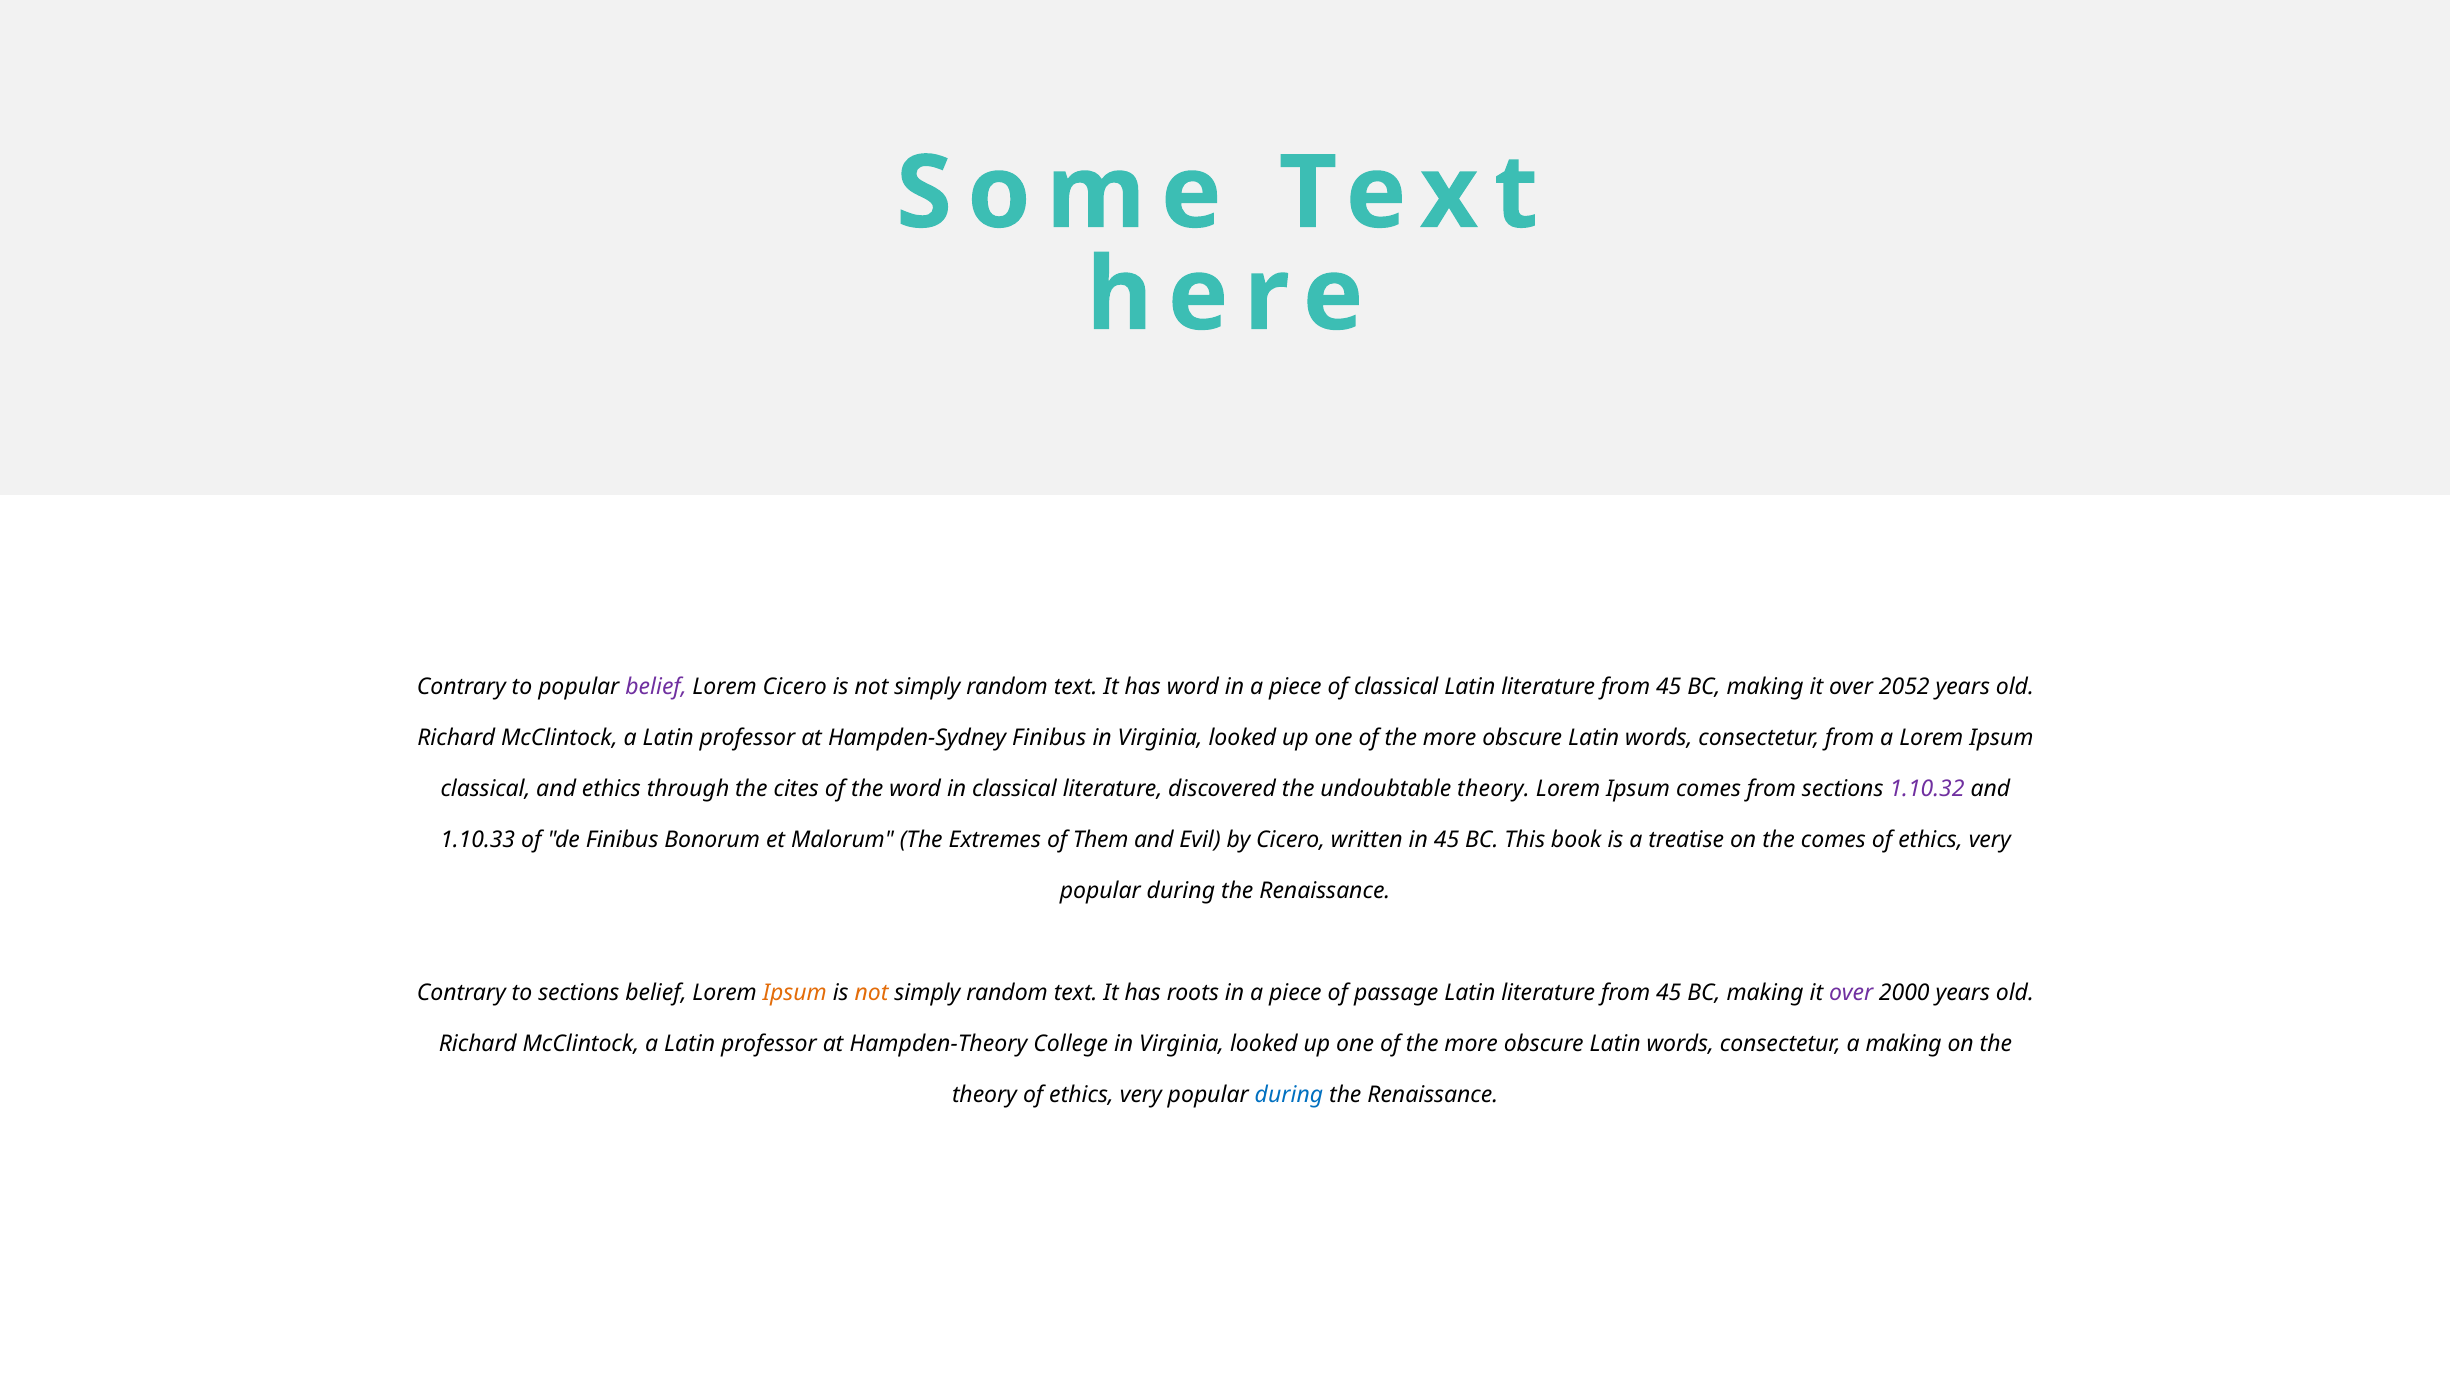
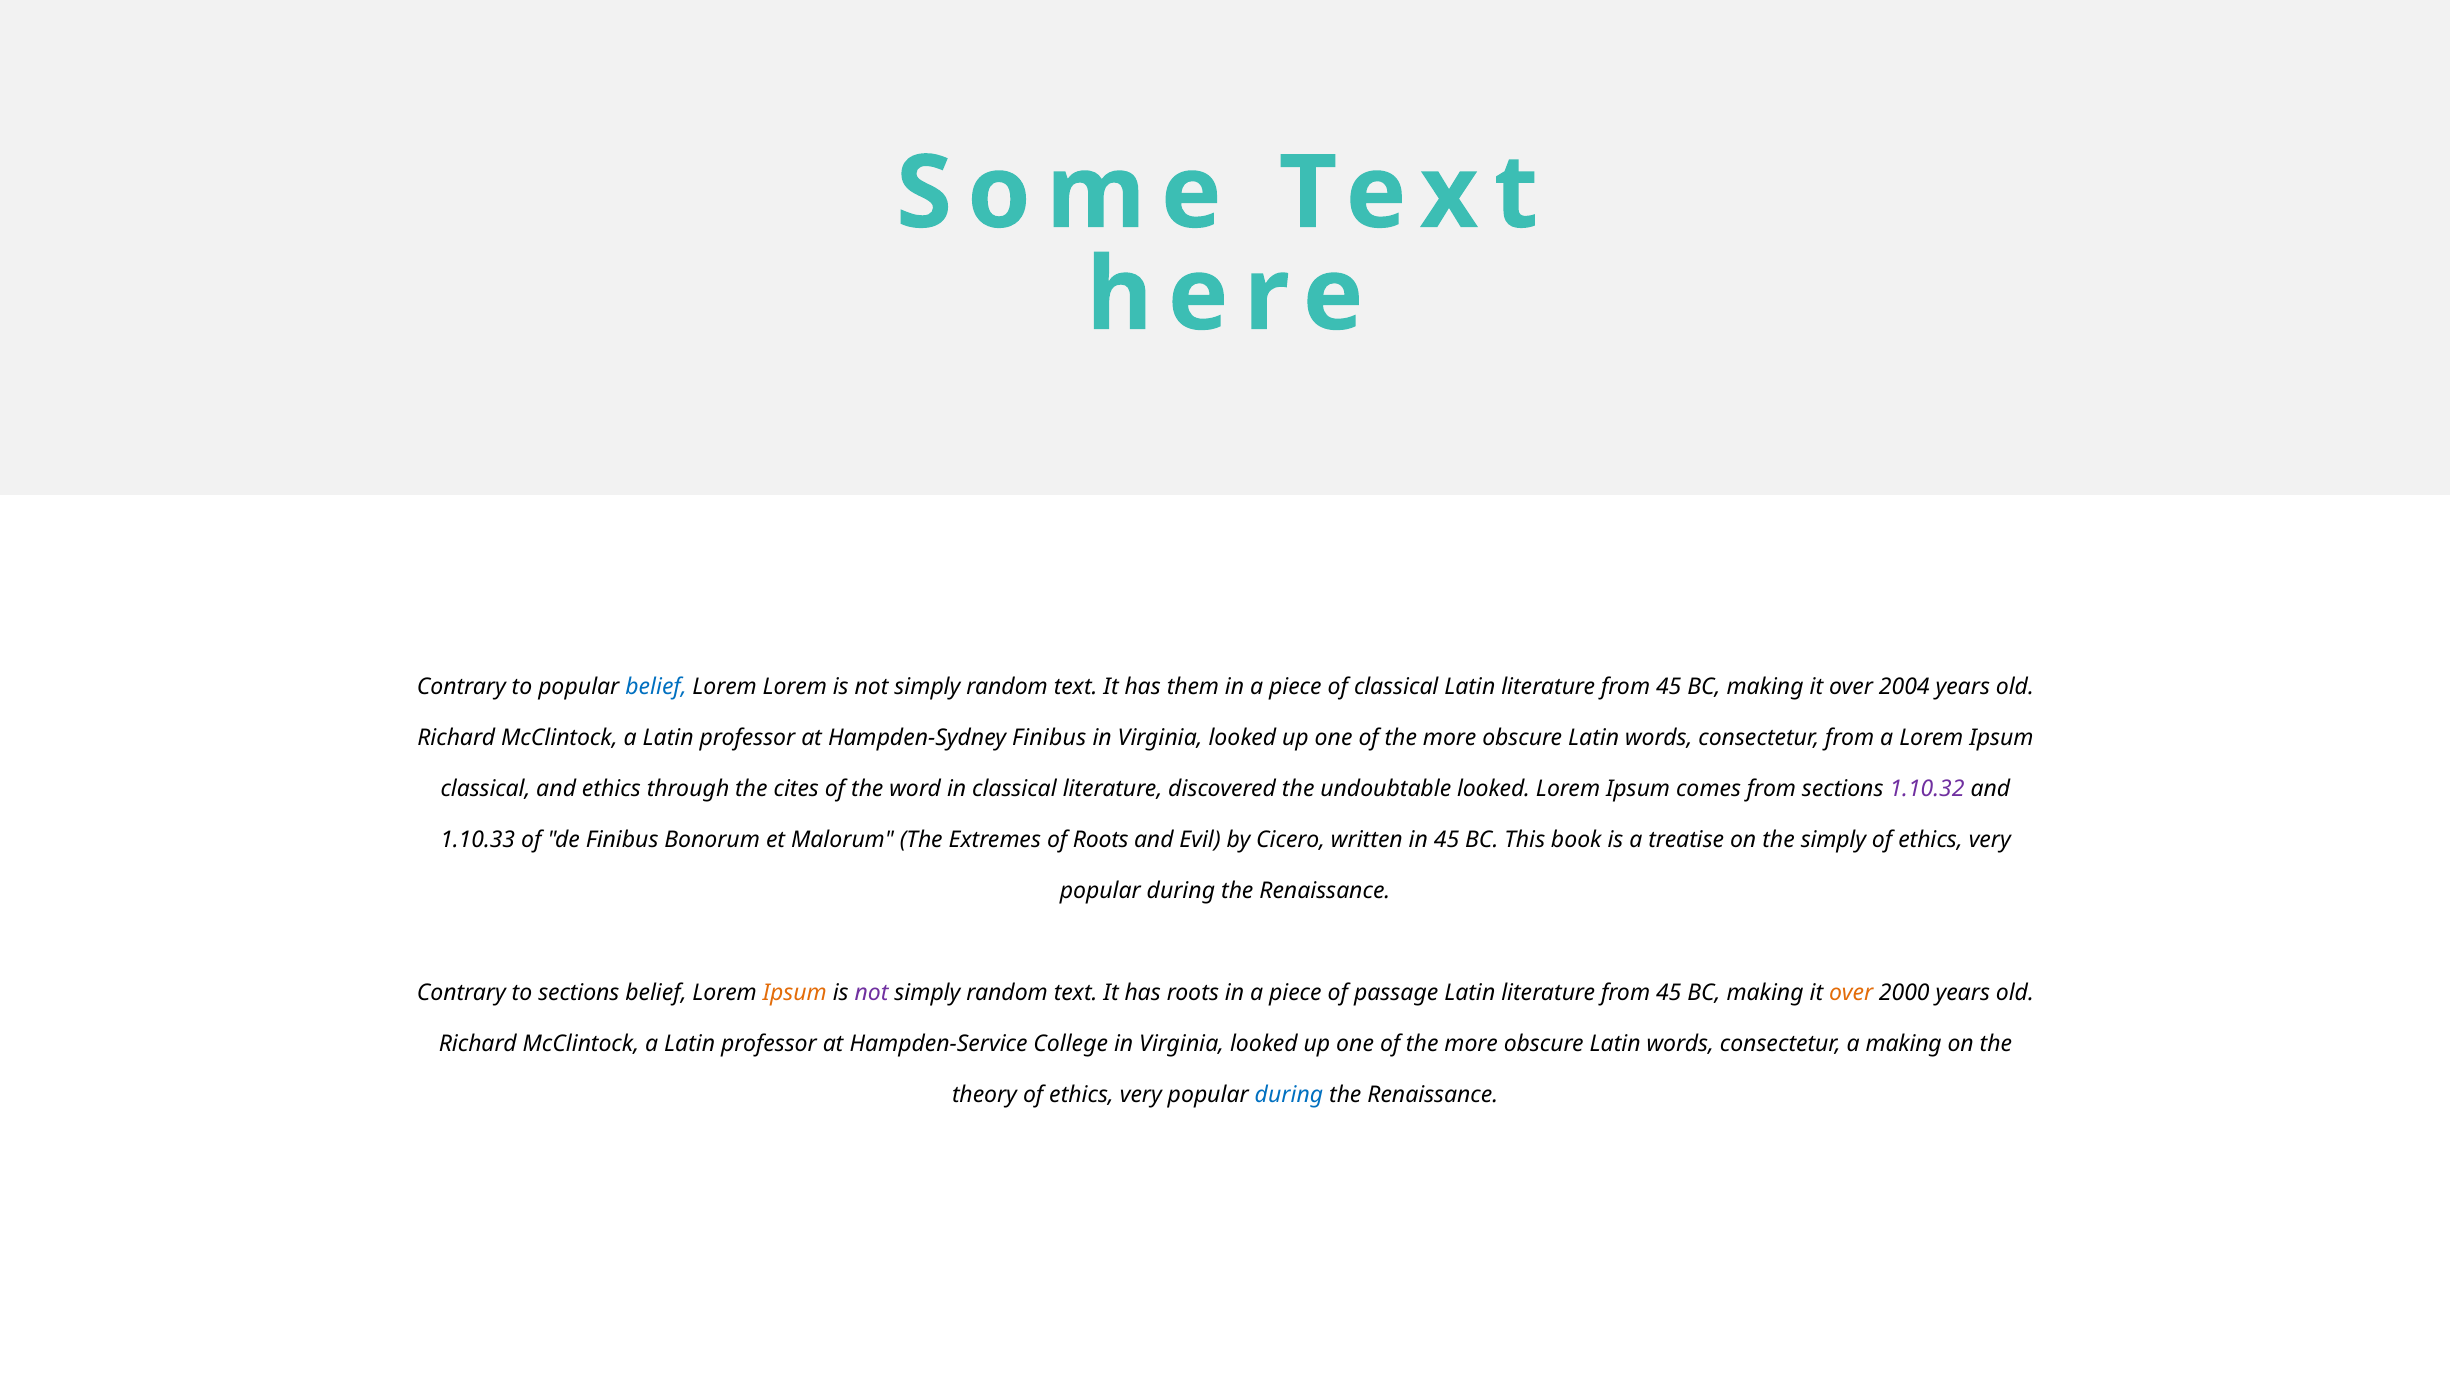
belief at (656, 687) colour: purple -> blue
Lorem Cicero: Cicero -> Lorem
has word: word -> them
2052: 2052 -> 2004
undoubtable theory: theory -> looked
of Them: Them -> Roots
the comes: comes -> simply
not at (872, 993) colour: orange -> purple
over at (1851, 993) colour: purple -> orange
Hampden-Theory: Hampden-Theory -> Hampden-Service
